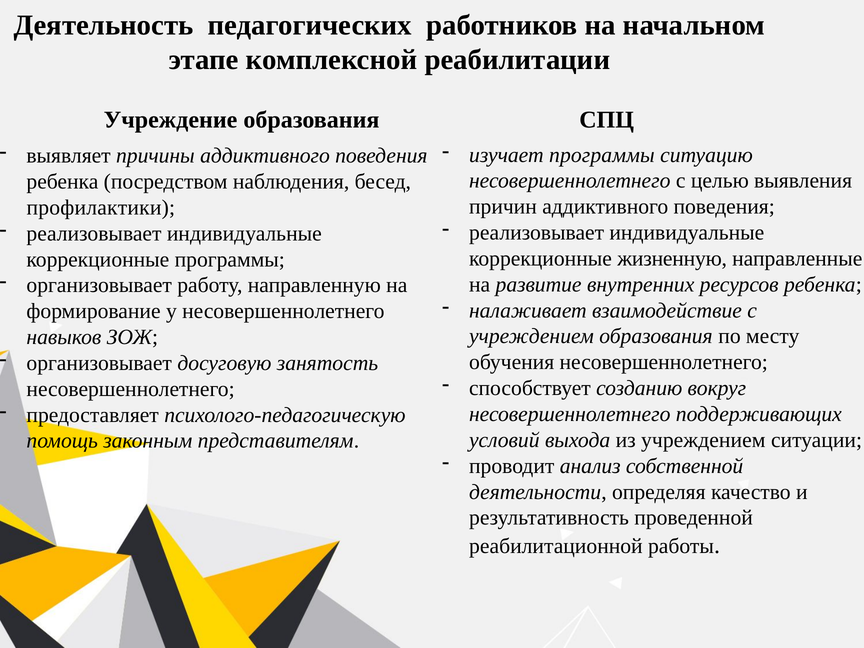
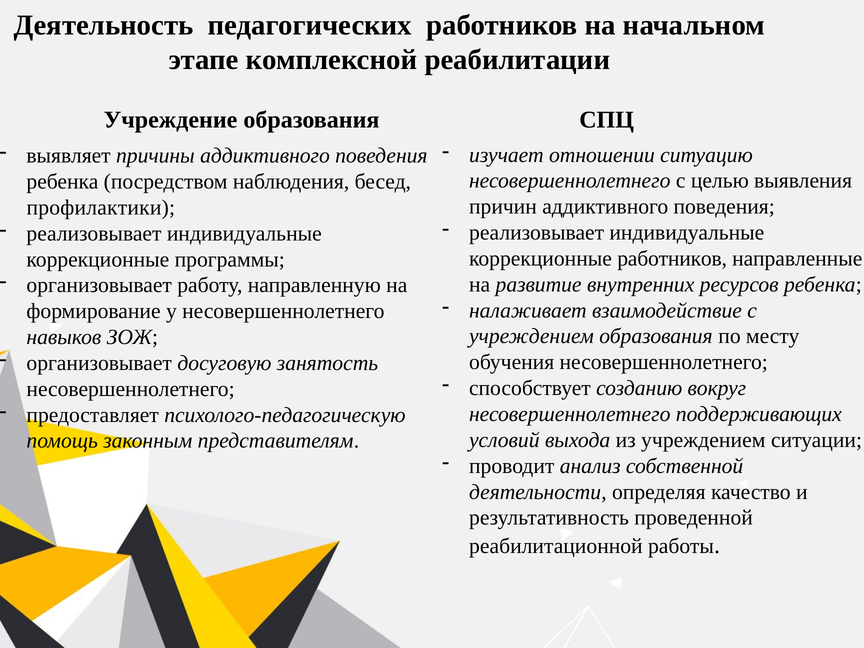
изучает программы: программы -> отношении
коррекционные жизненную: жизненную -> работников
